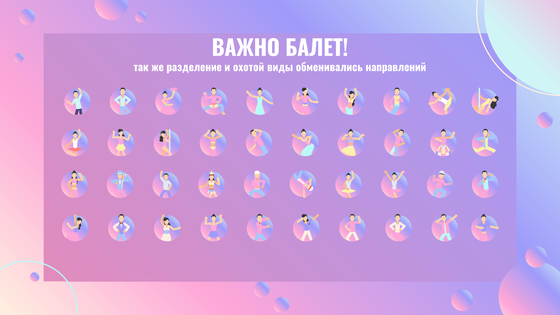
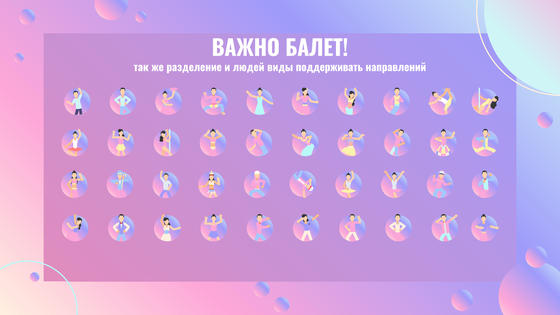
охотой: охотой -> людей
обменивались: обменивались -> поддерживать
